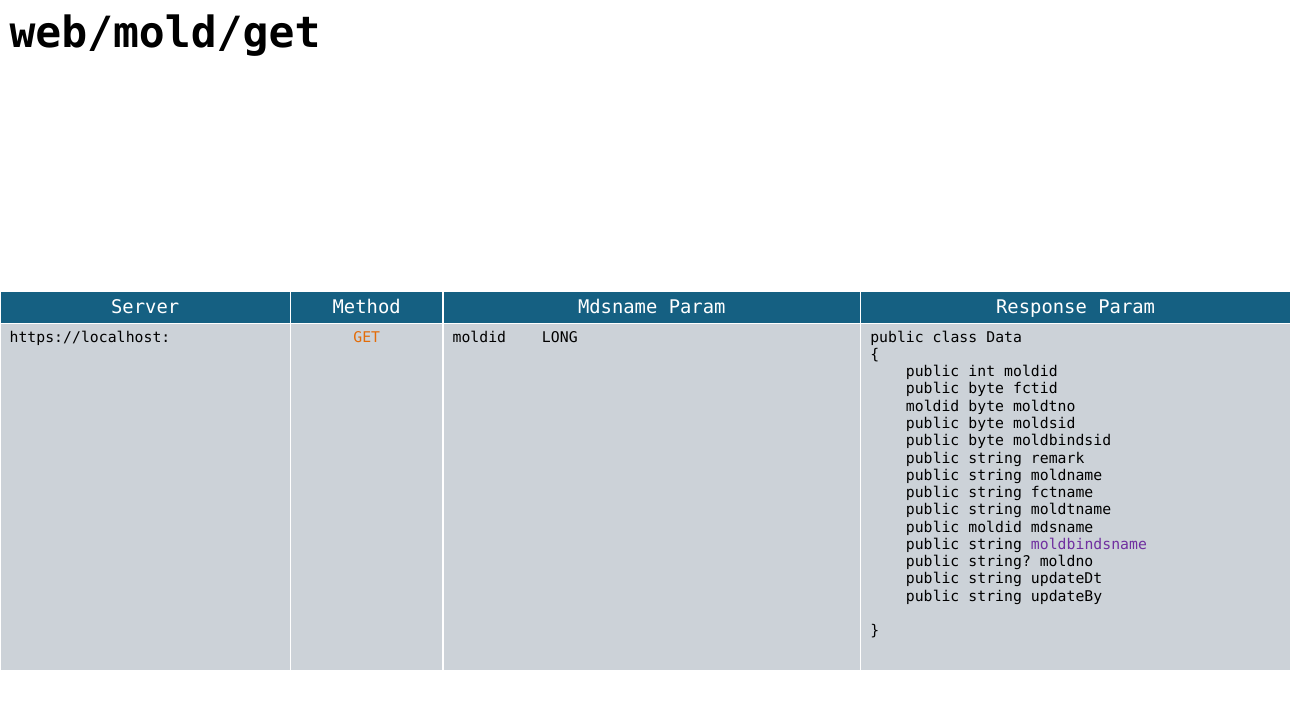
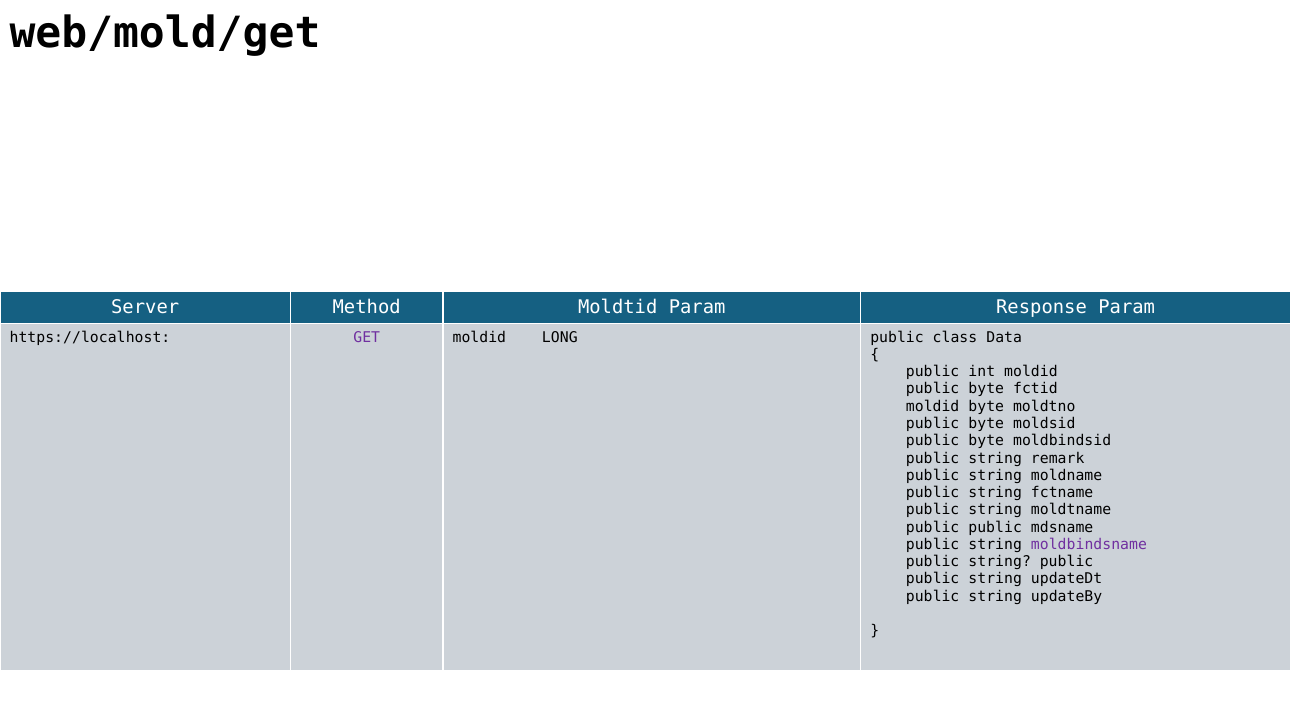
Method Mdsname: Mdsname -> Moldtid
GET colour: orange -> purple
moldid at (995, 527): moldid -> public
string moldno: moldno -> public
